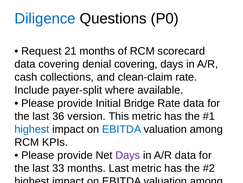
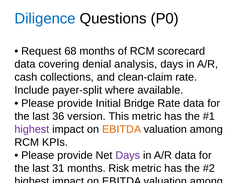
21: 21 -> 68
denial covering: covering -> analysis
highest at (32, 129) colour: blue -> purple
EBITDA at (122, 129) colour: blue -> orange
33: 33 -> 31
months Last: Last -> Risk
